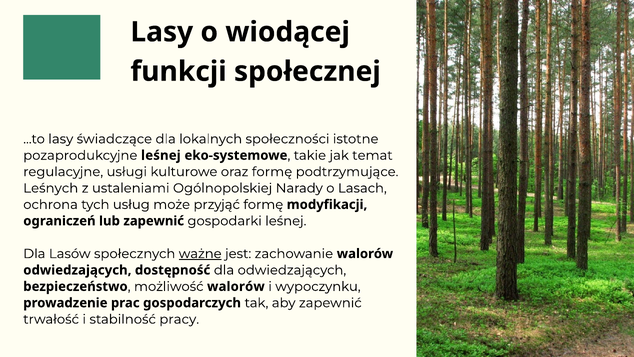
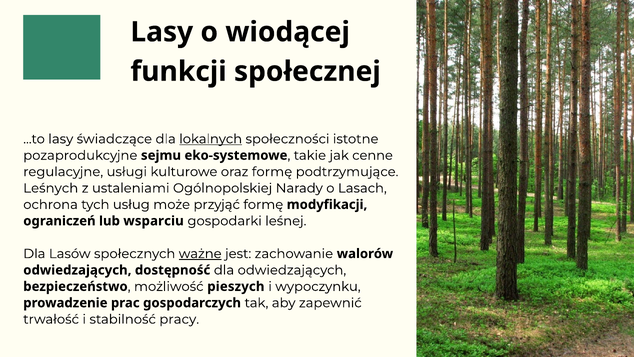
lokalnych underline: none -> present
pozaprodukcyjne leśnej: leśnej -> sejmu
temat: temat -> cenne
lub zapewnić: zapewnić -> wsparciu
możliwość walorów: walorów -> pieszych
